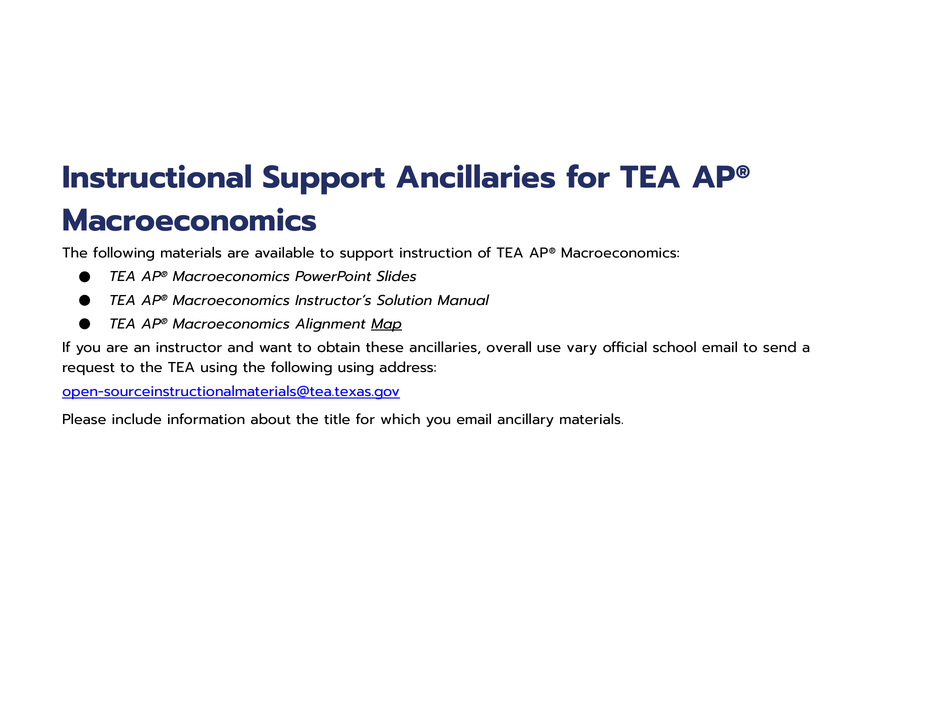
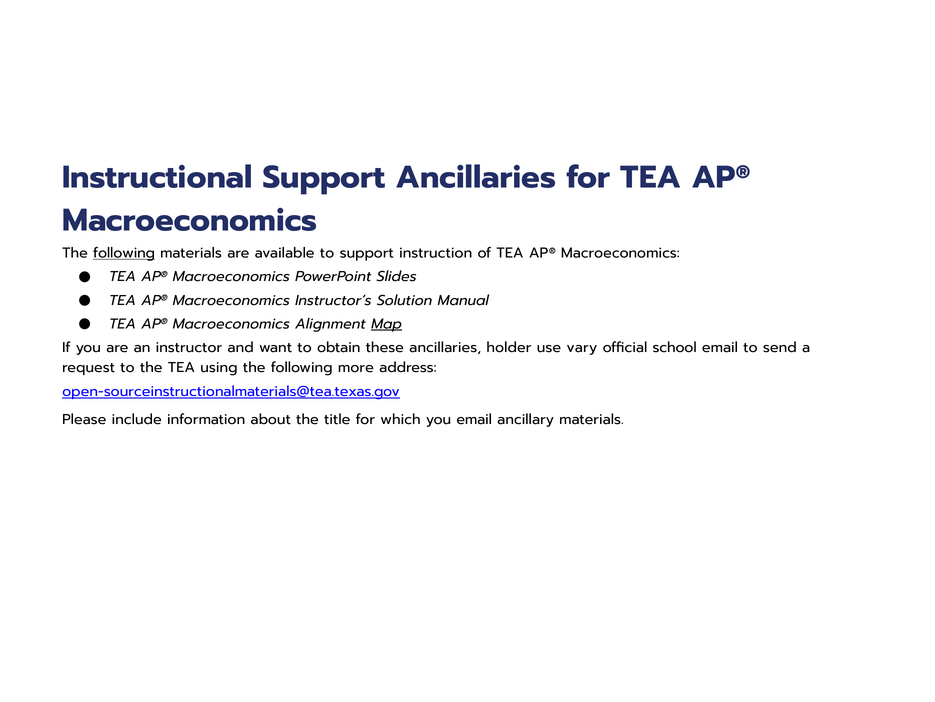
following at (124, 253) underline: none -> present
overall: overall -> holder
following using: using -> more
